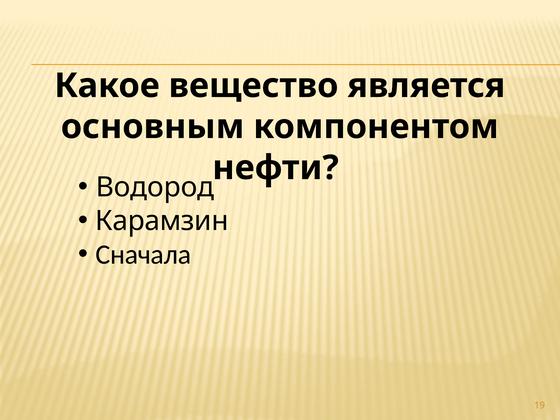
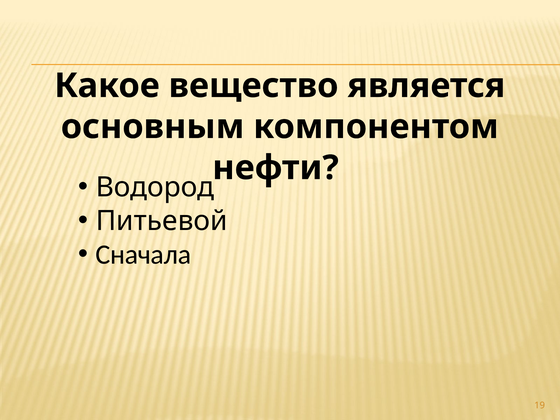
Карамзин: Карамзин -> Питьевой
